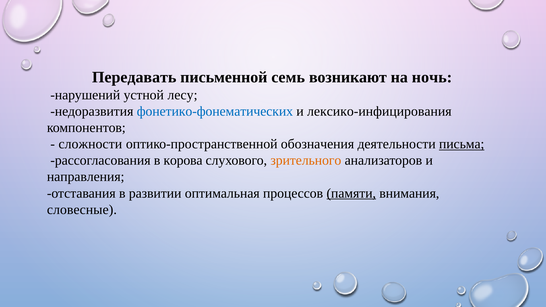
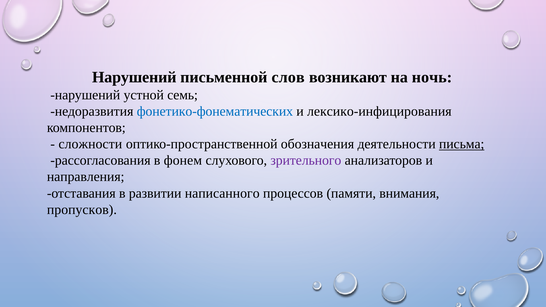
Передавать at (134, 77): Передавать -> Нарушений
семь: семь -> слов
лесу: лесу -> семь
корова: корова -> фонем
зрительного colour: orange -> purple
оптимальная: оптимальная -> написанного
памяти underline: present -> none
словесные: словесные -> пропусков
